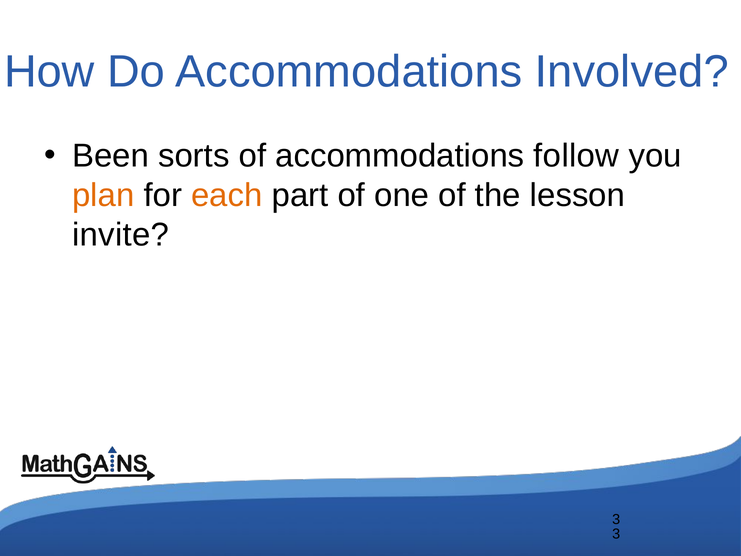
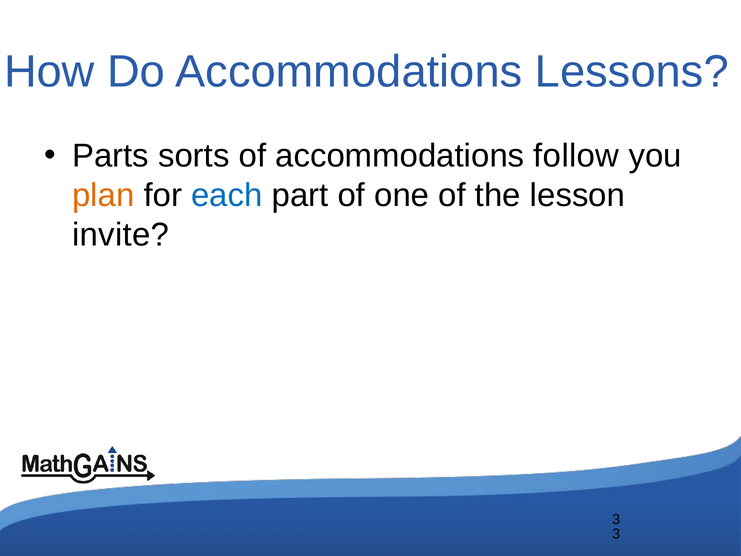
Involved: Involved -> Lessons
Been: Been -> Parts
each colour: orange -> blue
